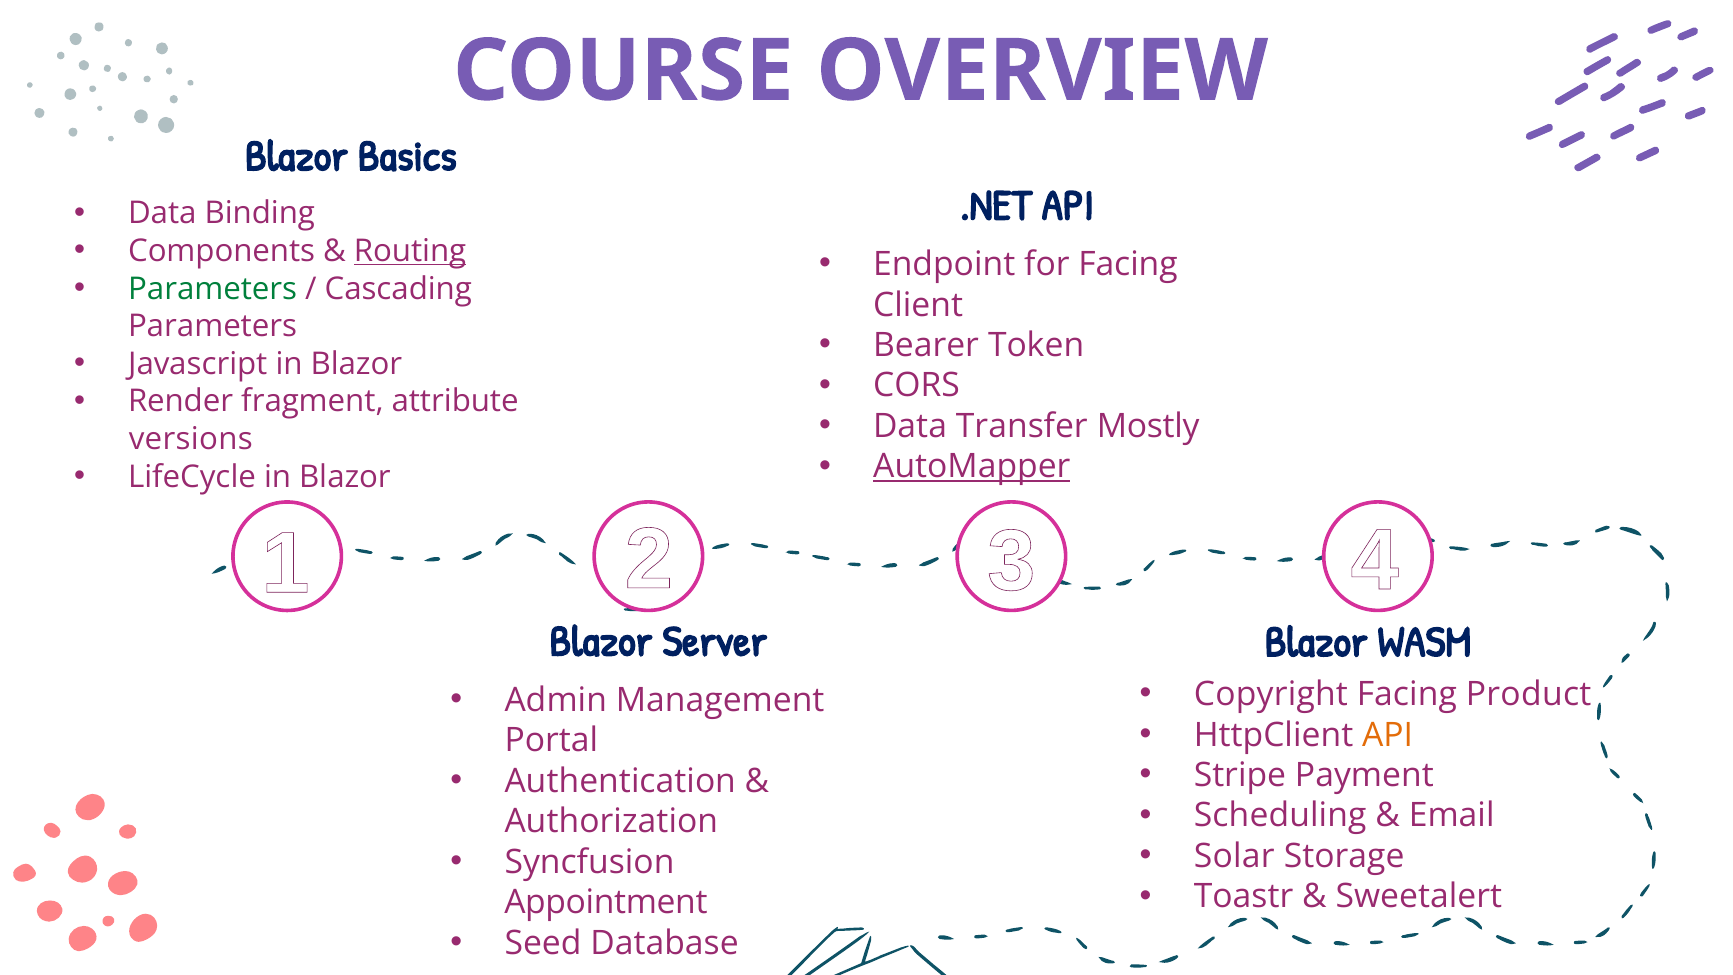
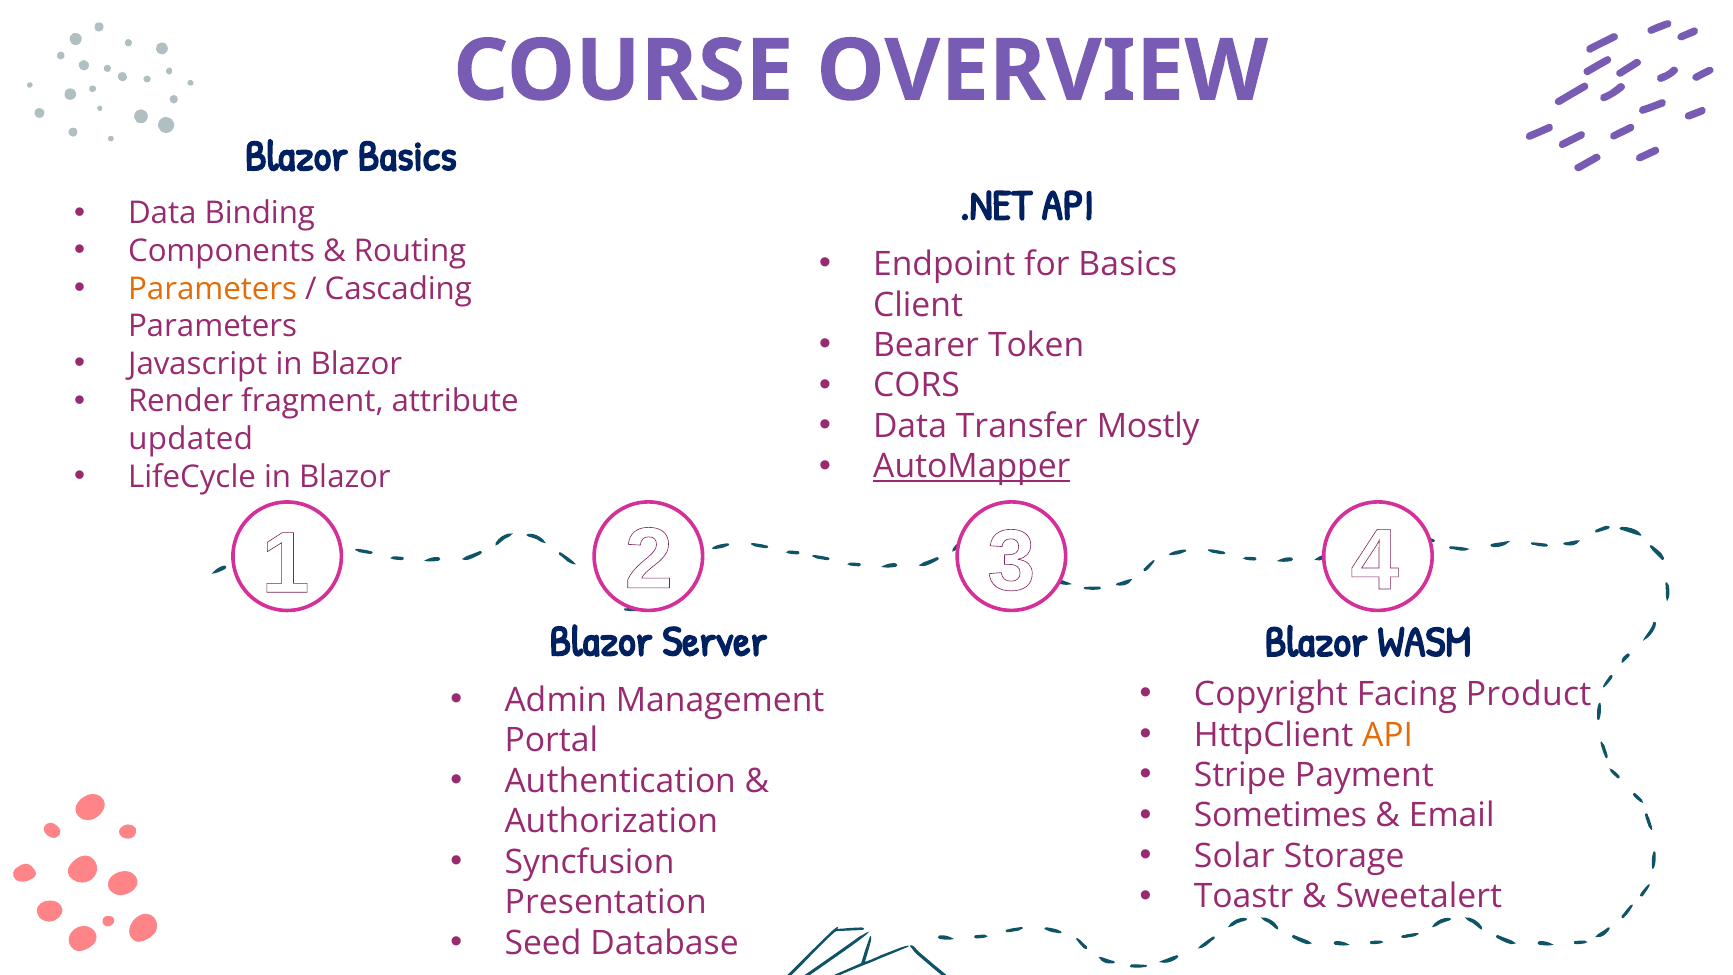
Routing underline: present -> none
for Facing: Facing -> Basics
Parameters at (213, 289) colour: green -> orange
versions: versions -> updated
Scheduling: Scheduling -> Sometimes
Appointment: Appointment -> Presentation
